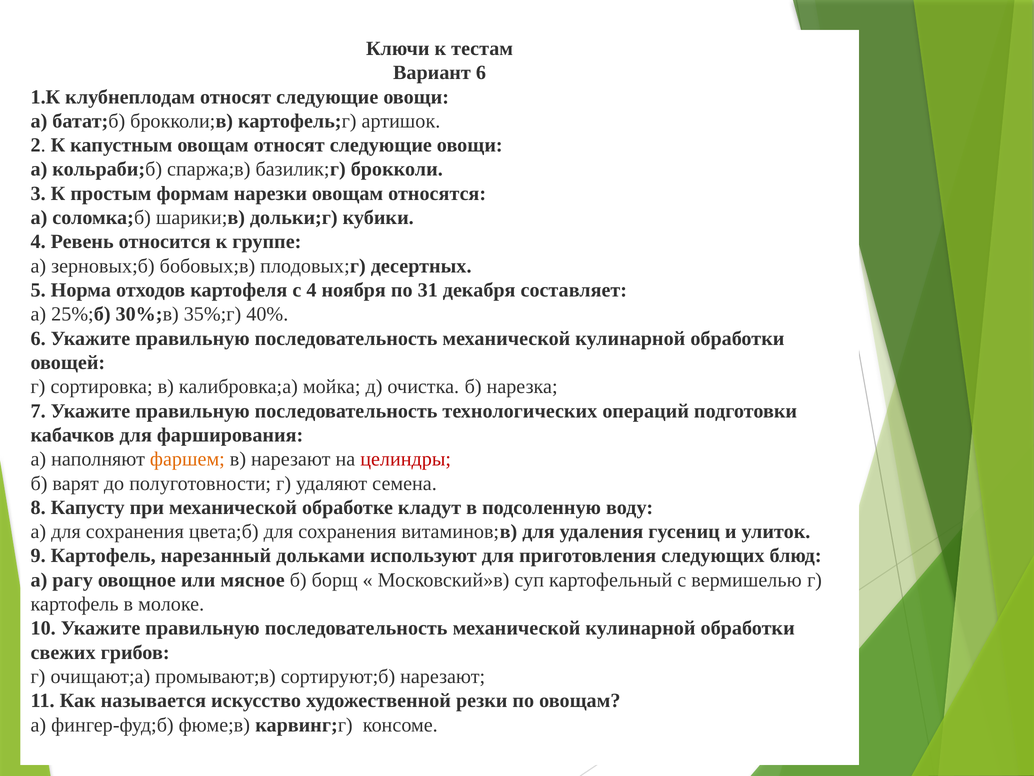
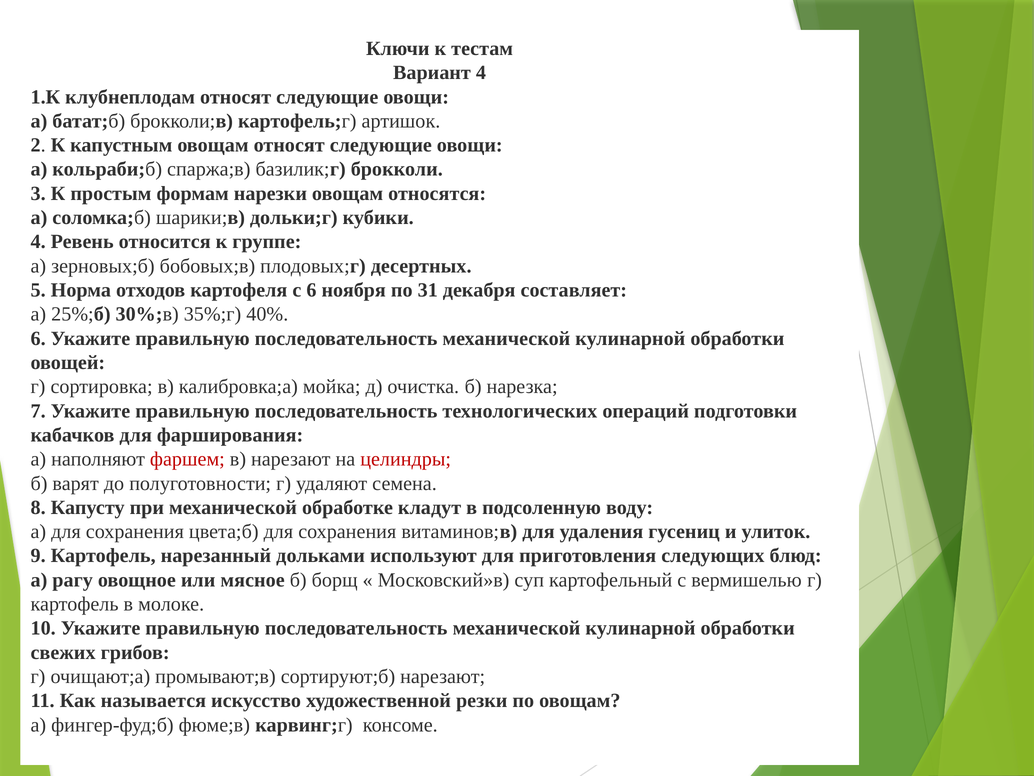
Вариант 6: 6 -> 4
с 4: 4 -> 6
фаршем colour: orange -> red
